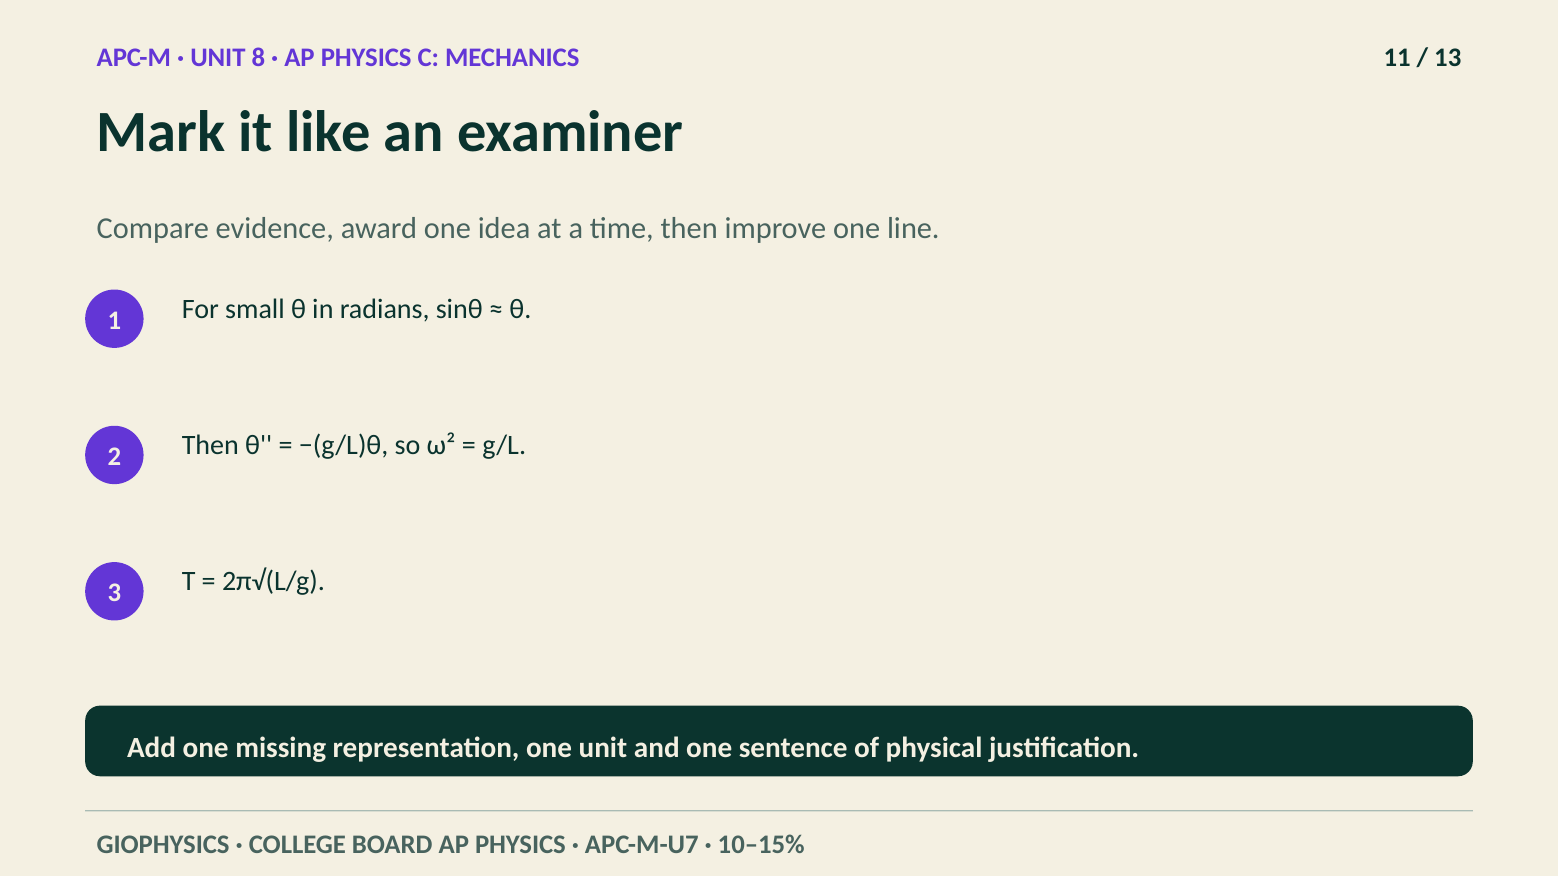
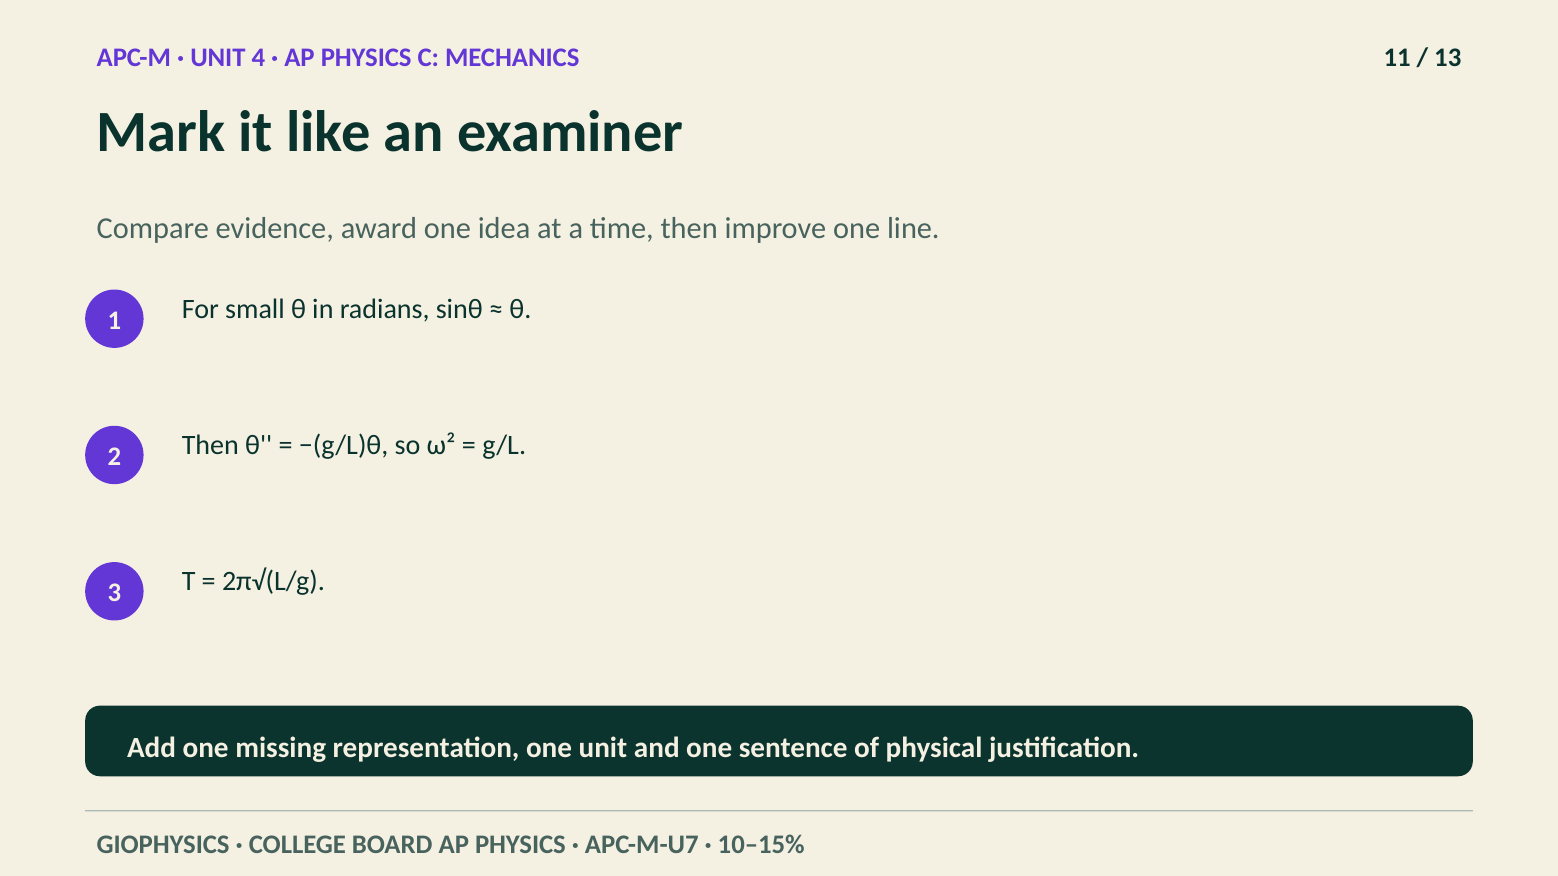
8: 8 -> 4
